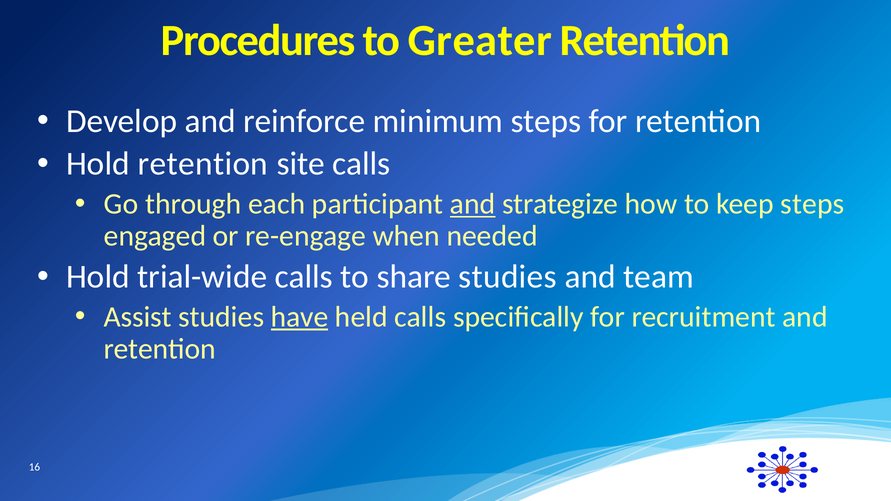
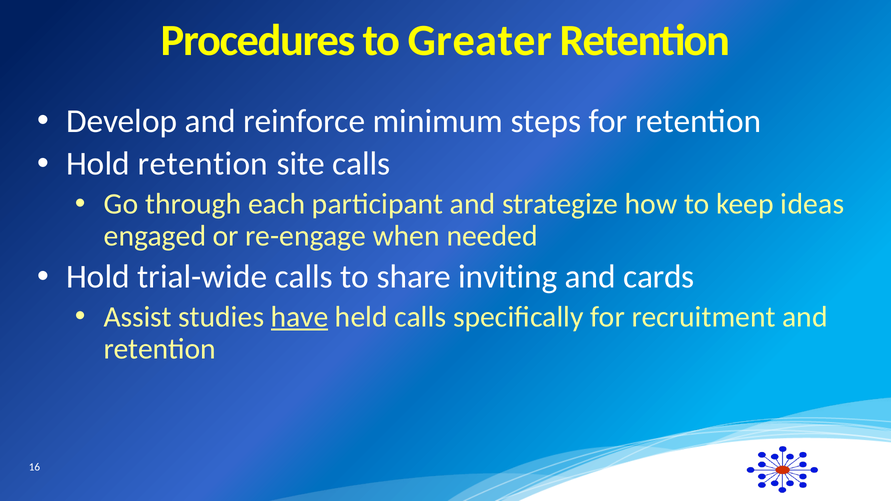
and at (473, 204) underline: present -> none
keep steps: steps -> ideas
share studies: studies -> inviting
team: team -> cards
